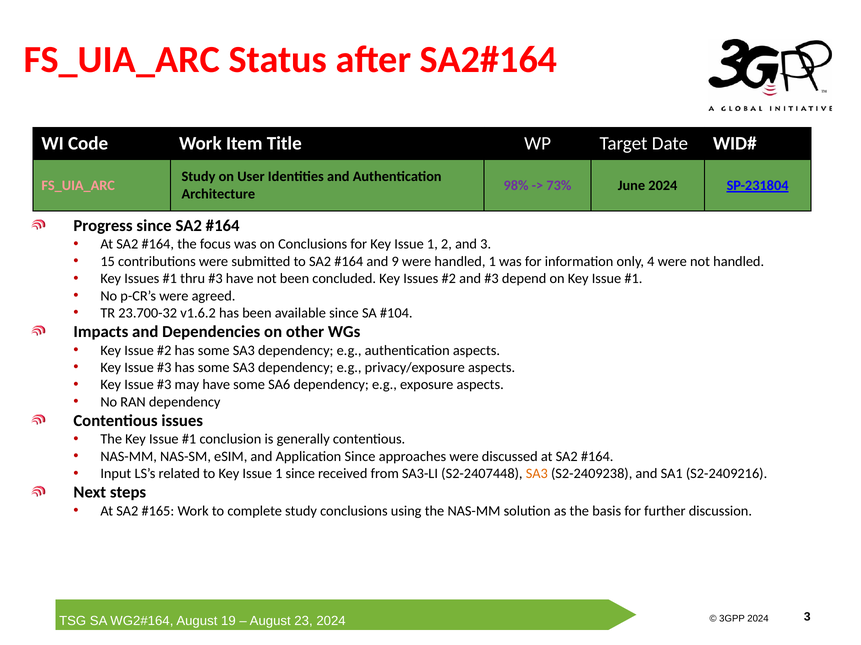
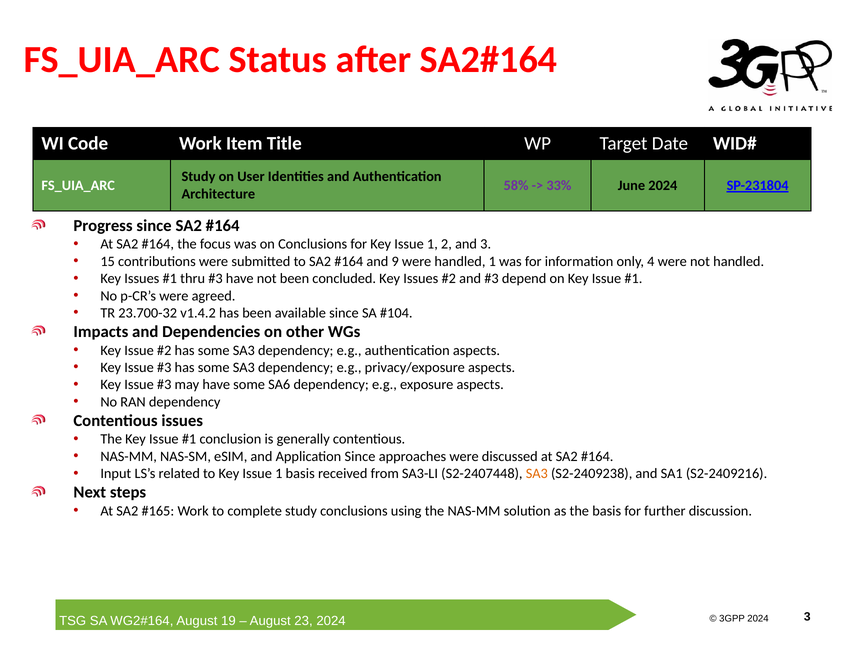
FS_UIA_ARC at (78, 186) colour: pink -> white
98%: 98% -> 58%
73%: 73% -> 33%
v1.6.2: v1.6.2 -> v1.4.2
1 since: since -> basis
